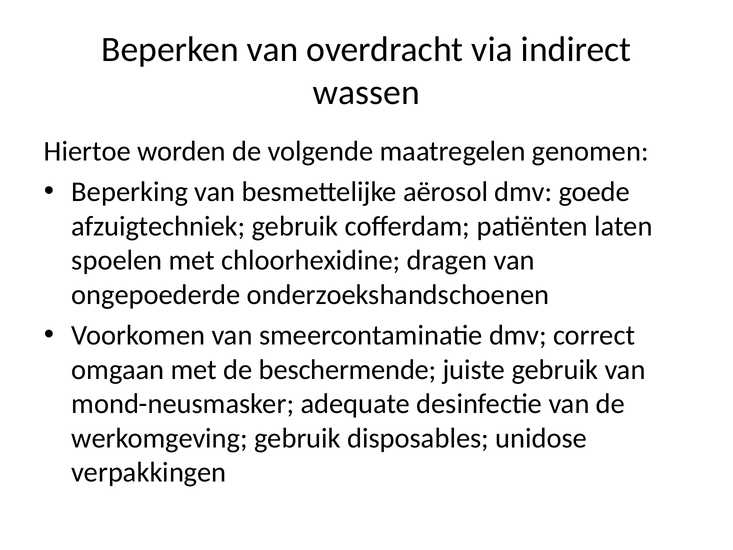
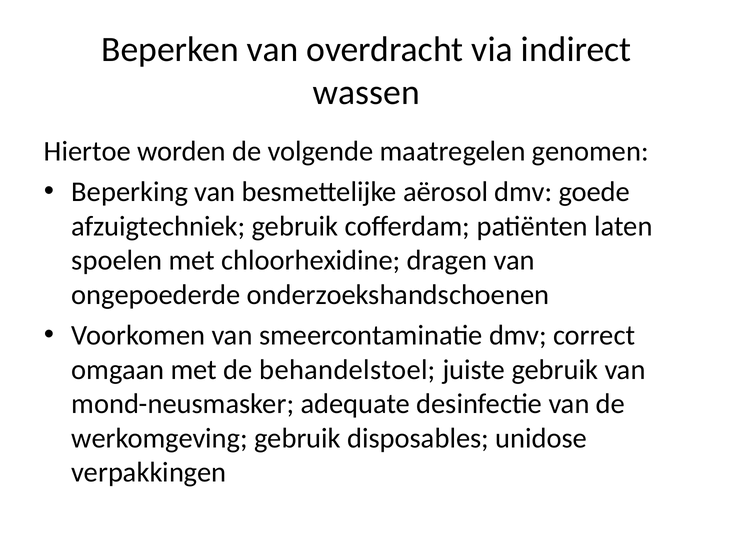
beschermende: beschermende -> behandelstoel
